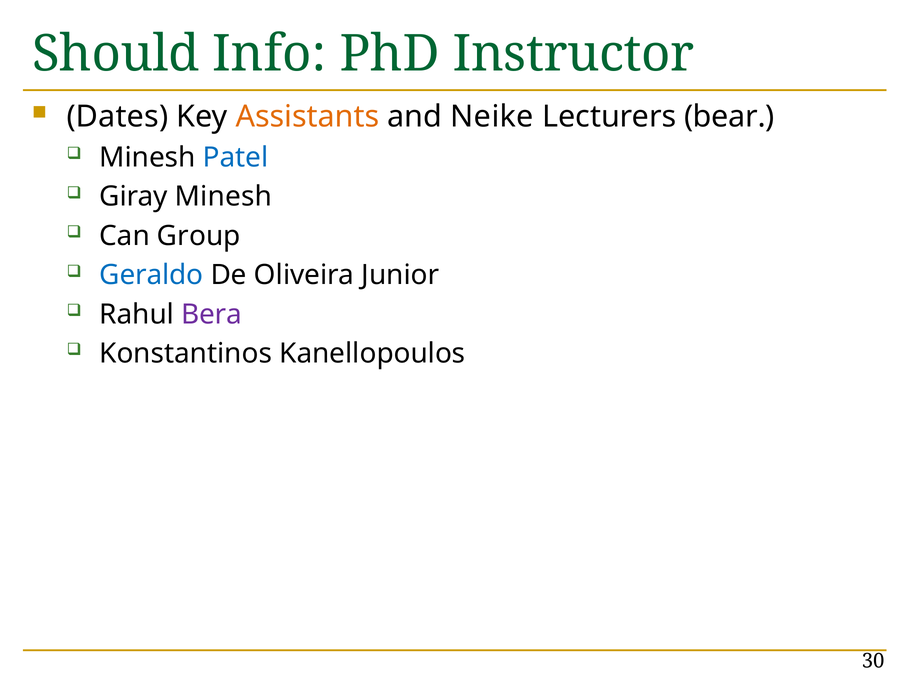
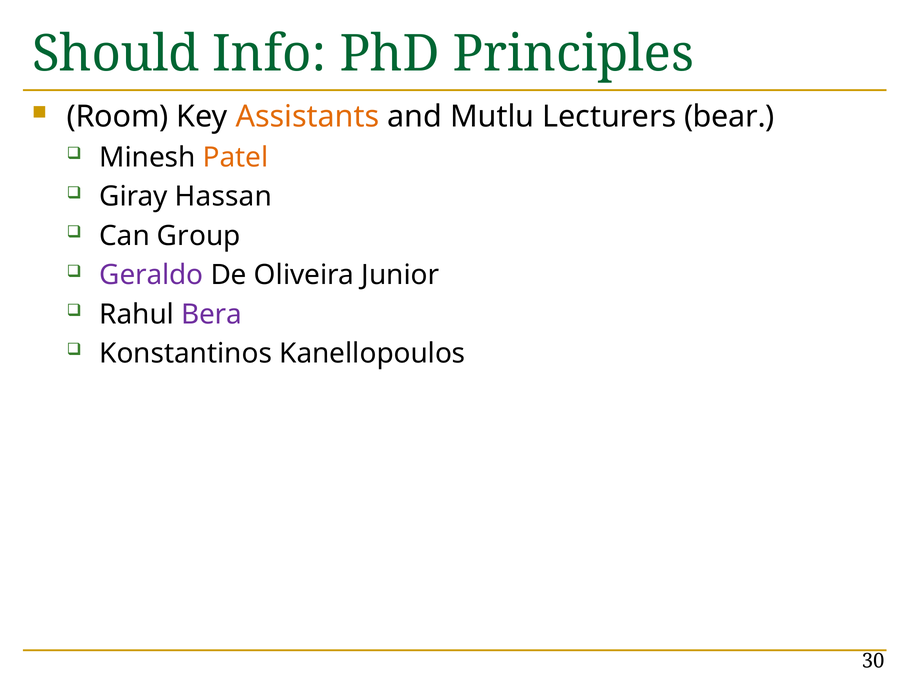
Instructor: Instructor -> Principles
Dates: Dates -> Room
Neike: Neike -> Mutlu
Patel colour: blue -> orange
Giray Minesh: Minesh -> Hassan
Geraldo colour: blue -> purple
